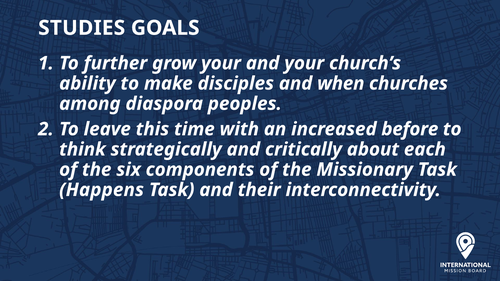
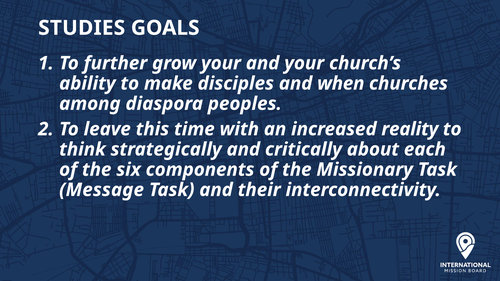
before: before -> reality
Happens: Happens -> Message
